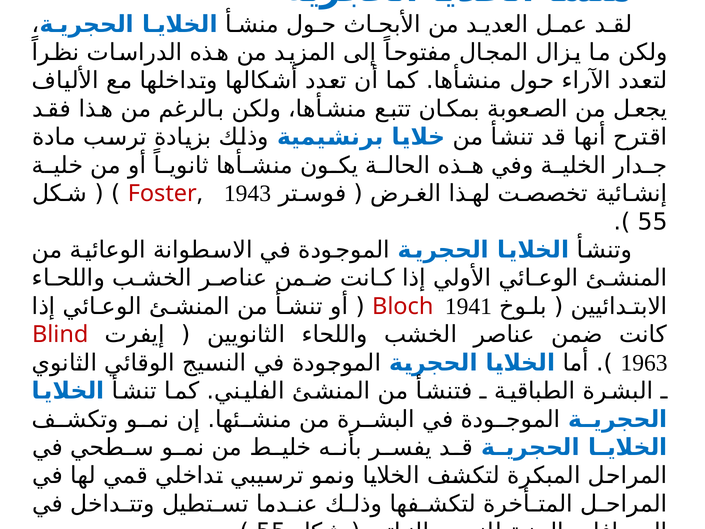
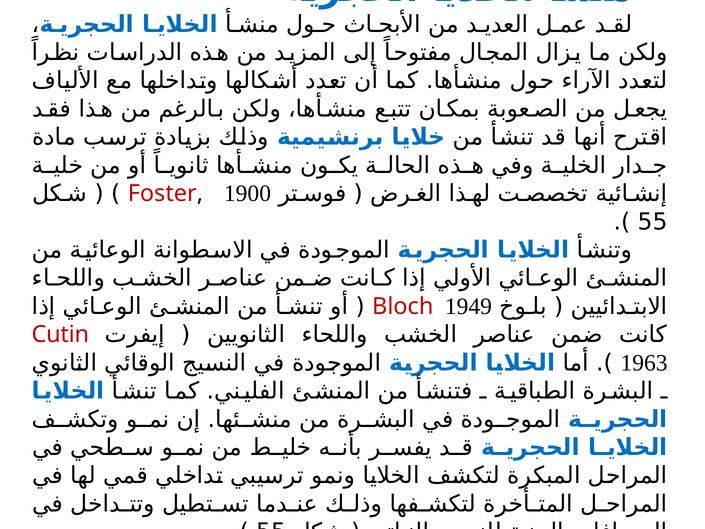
1943: 1943 -> 1900
1941: 1941 -> 1949
Blind: Blind -> Cutin
